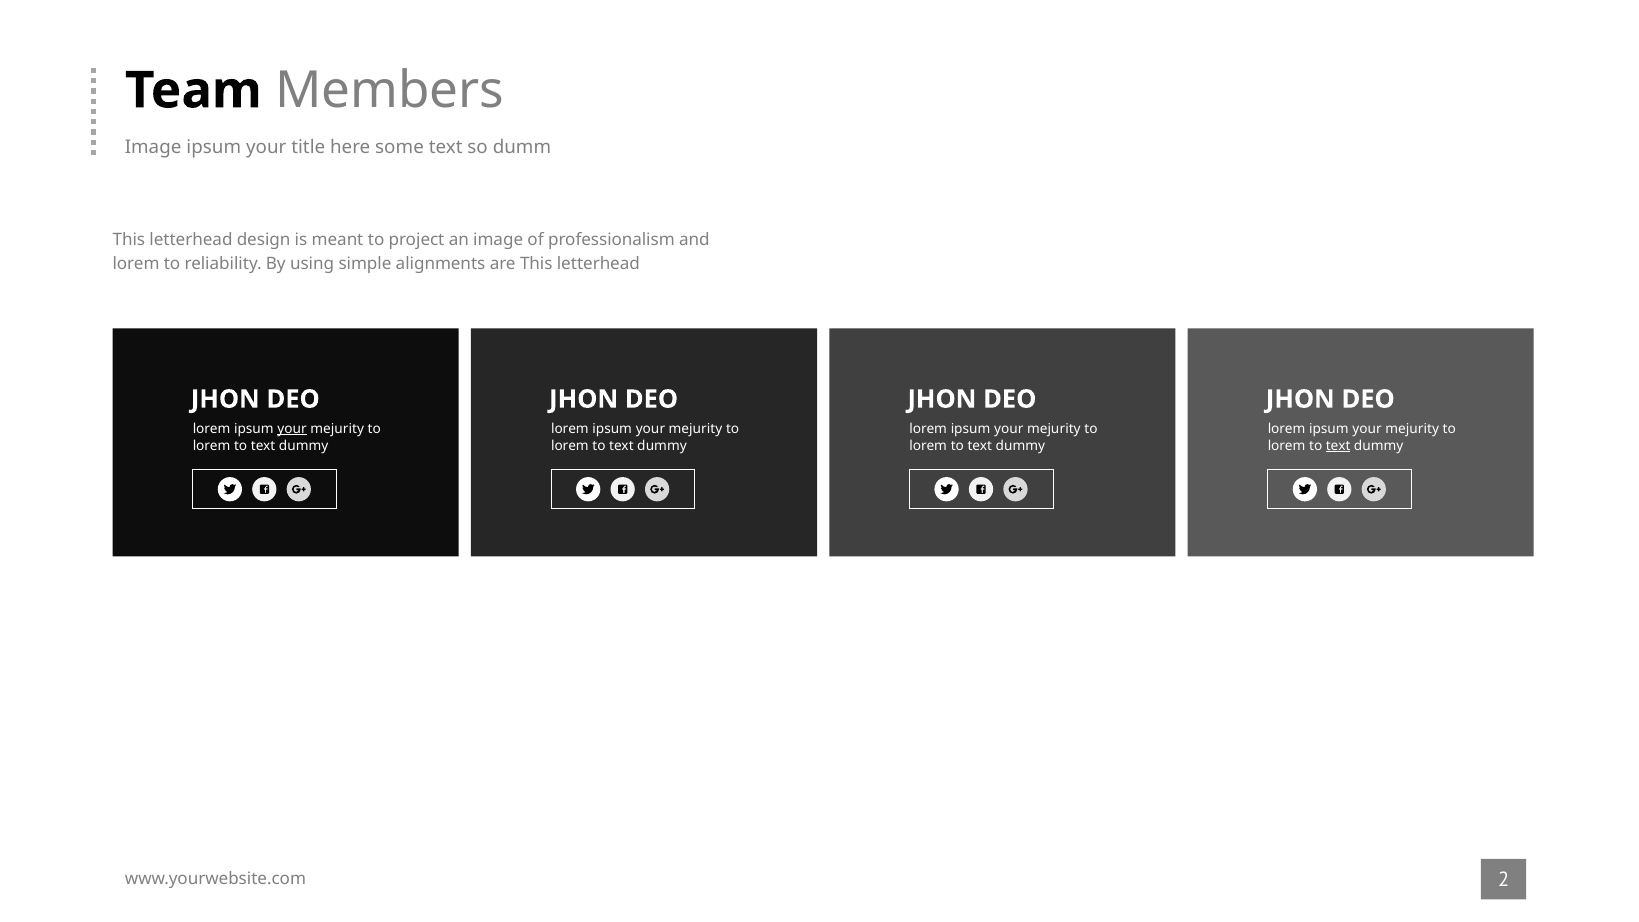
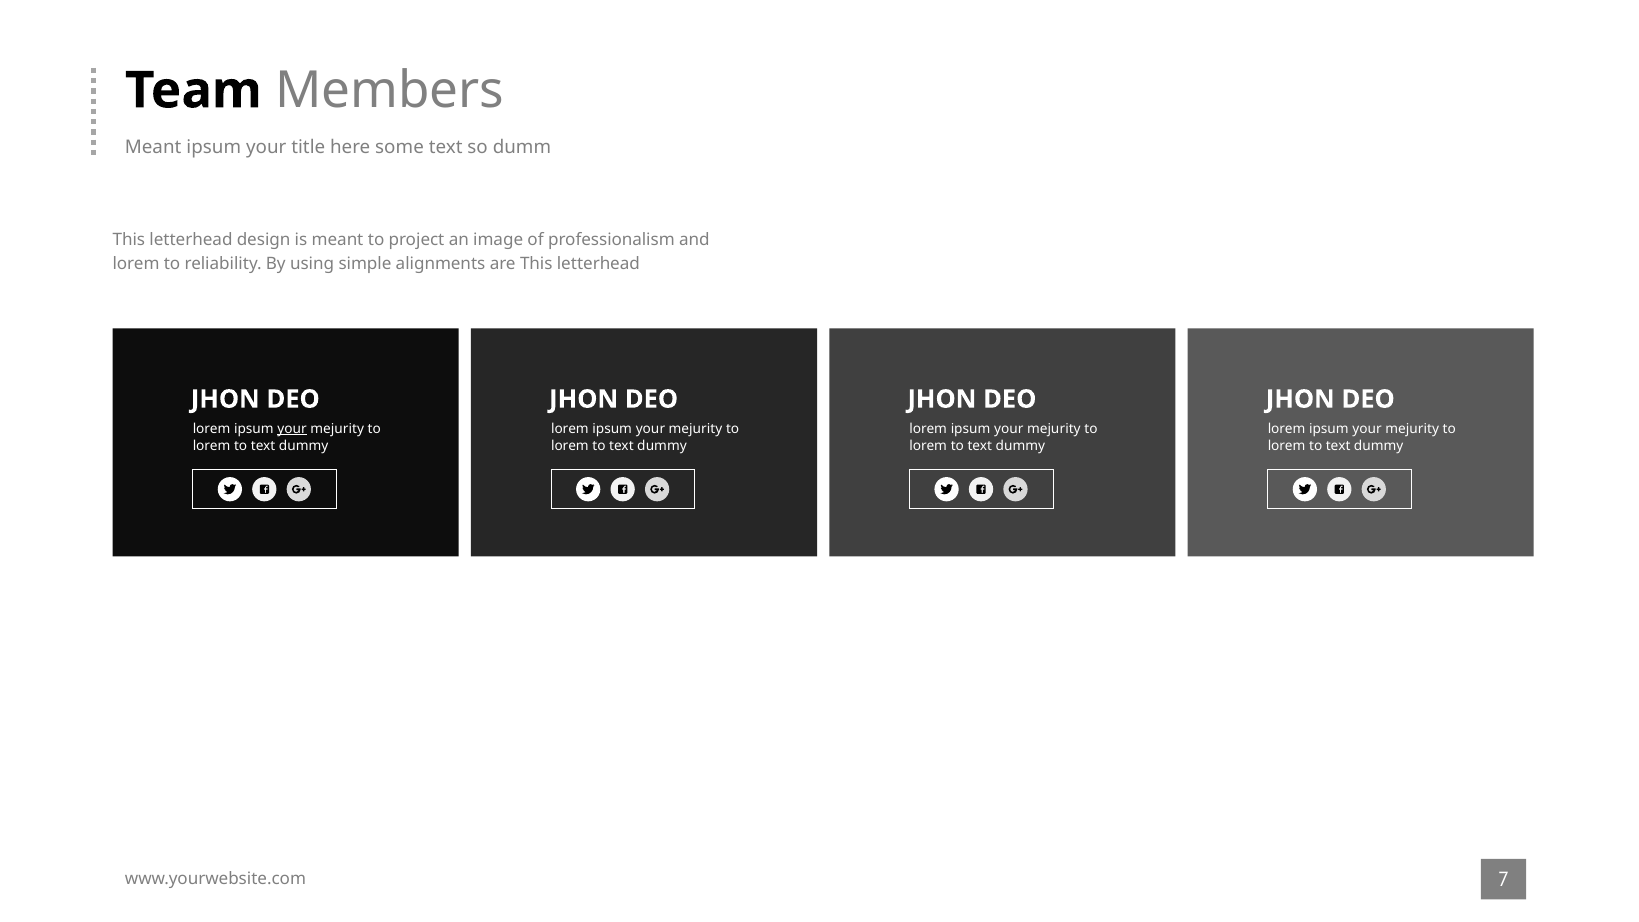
Image at (153, 148): Image -> Meant
text at (1338, 446) underline: present -> none
2: 2 -> 7
